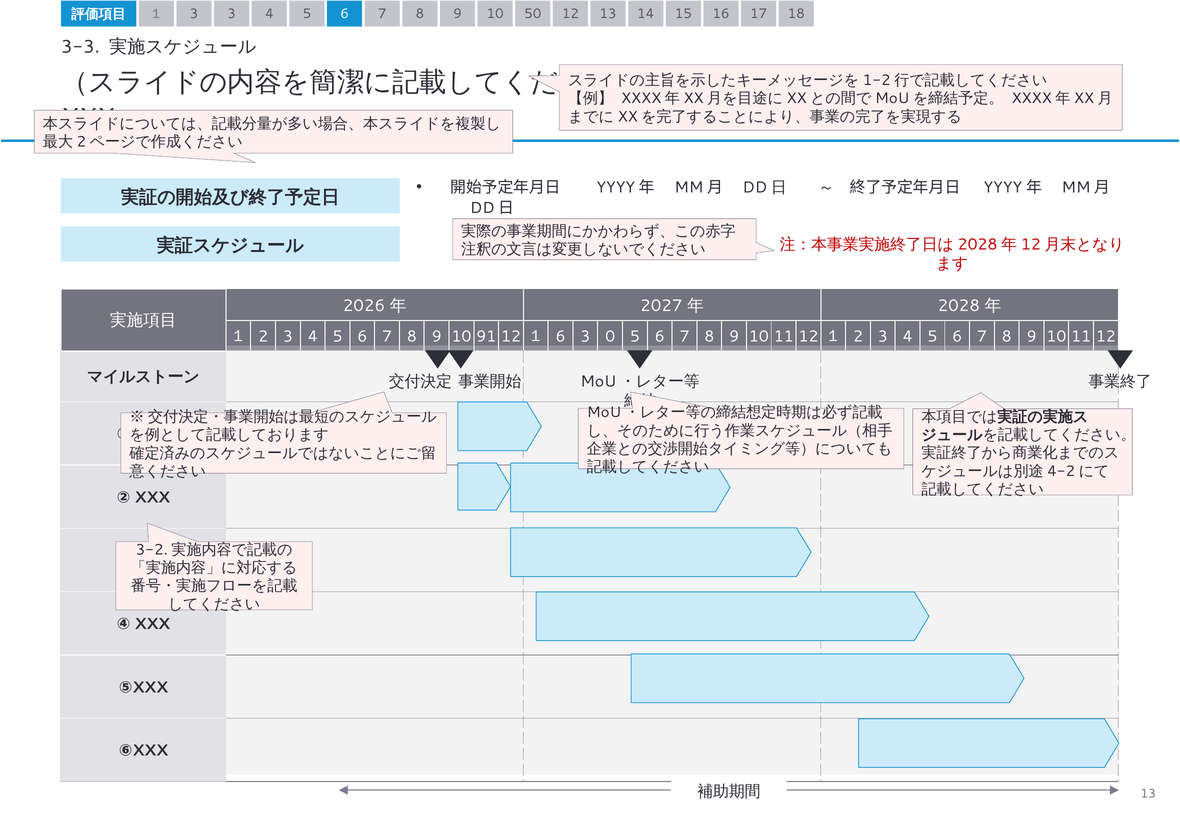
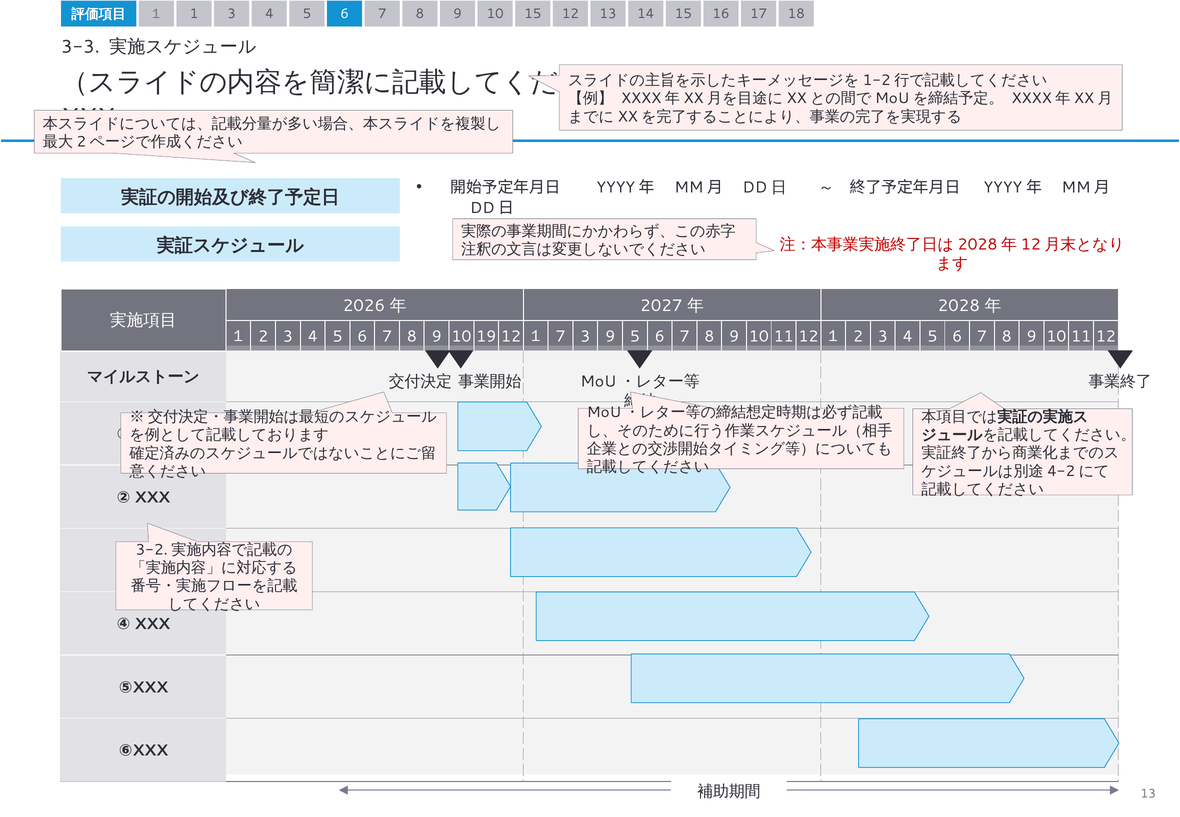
１ 3: 3 -> 1
10 50: 50 -> 15
91: 91 -> 19
１ 6: 6 -> 7
3 0: 0 -> 9
